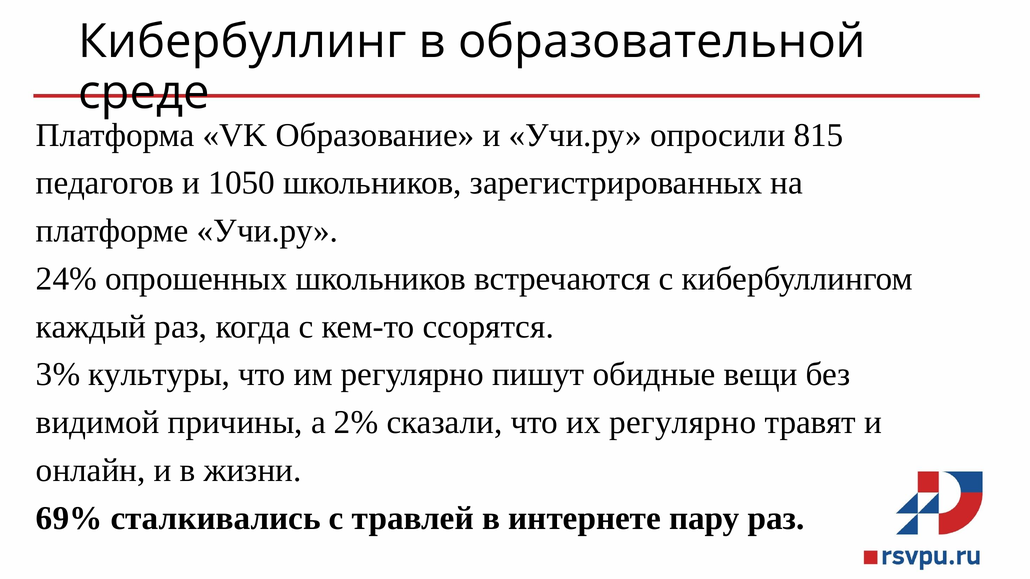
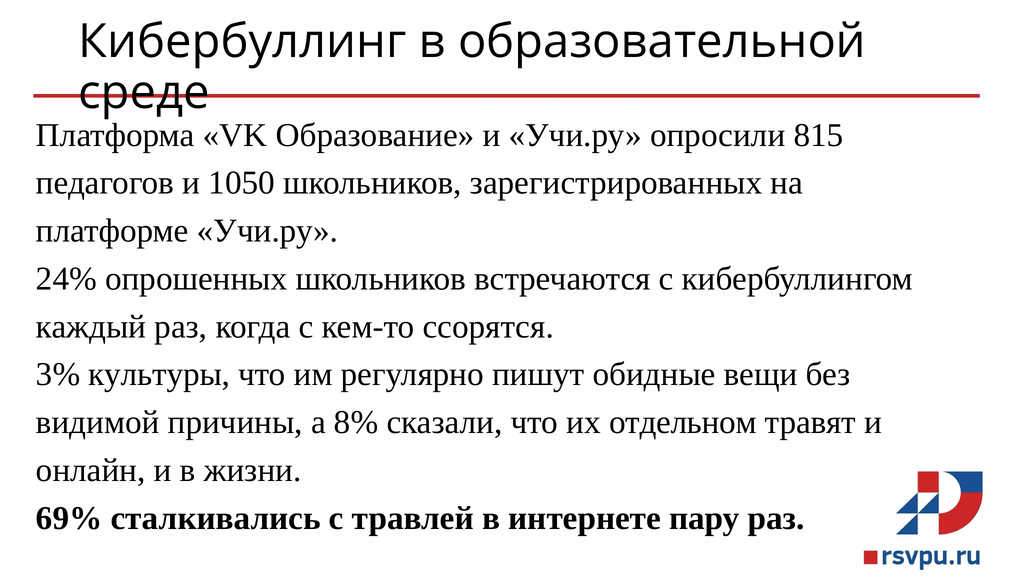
2%: 2% -> 8%
их регулярно: регулярно -> отдельном
